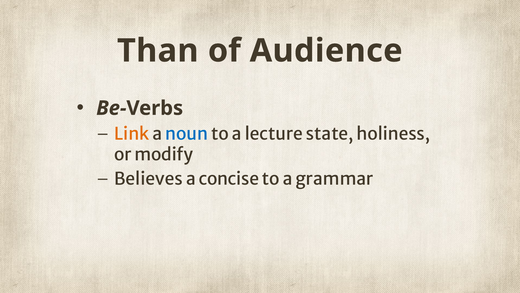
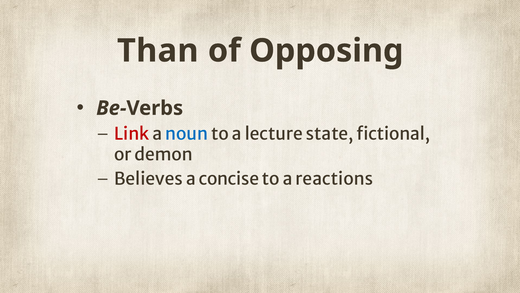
Audience: Audience -> Opposing
Link colour: orange -> red
holiness: holiness -> fictional
modify: modify -> demon
grammar: grammar -> reactions
